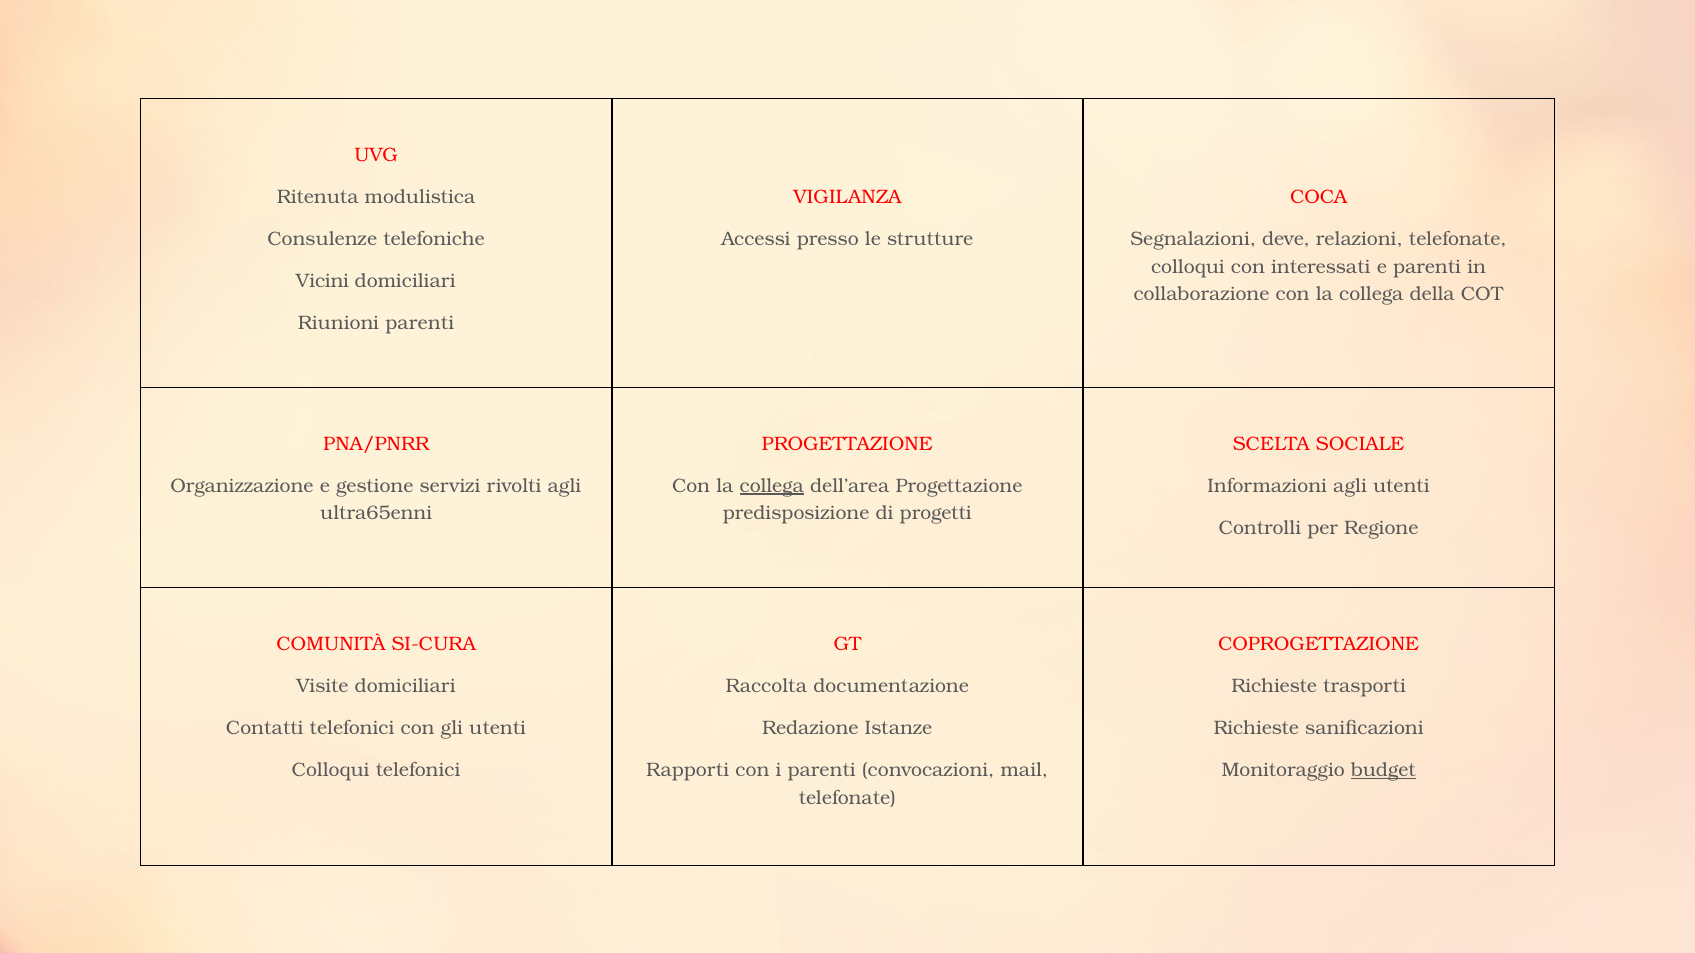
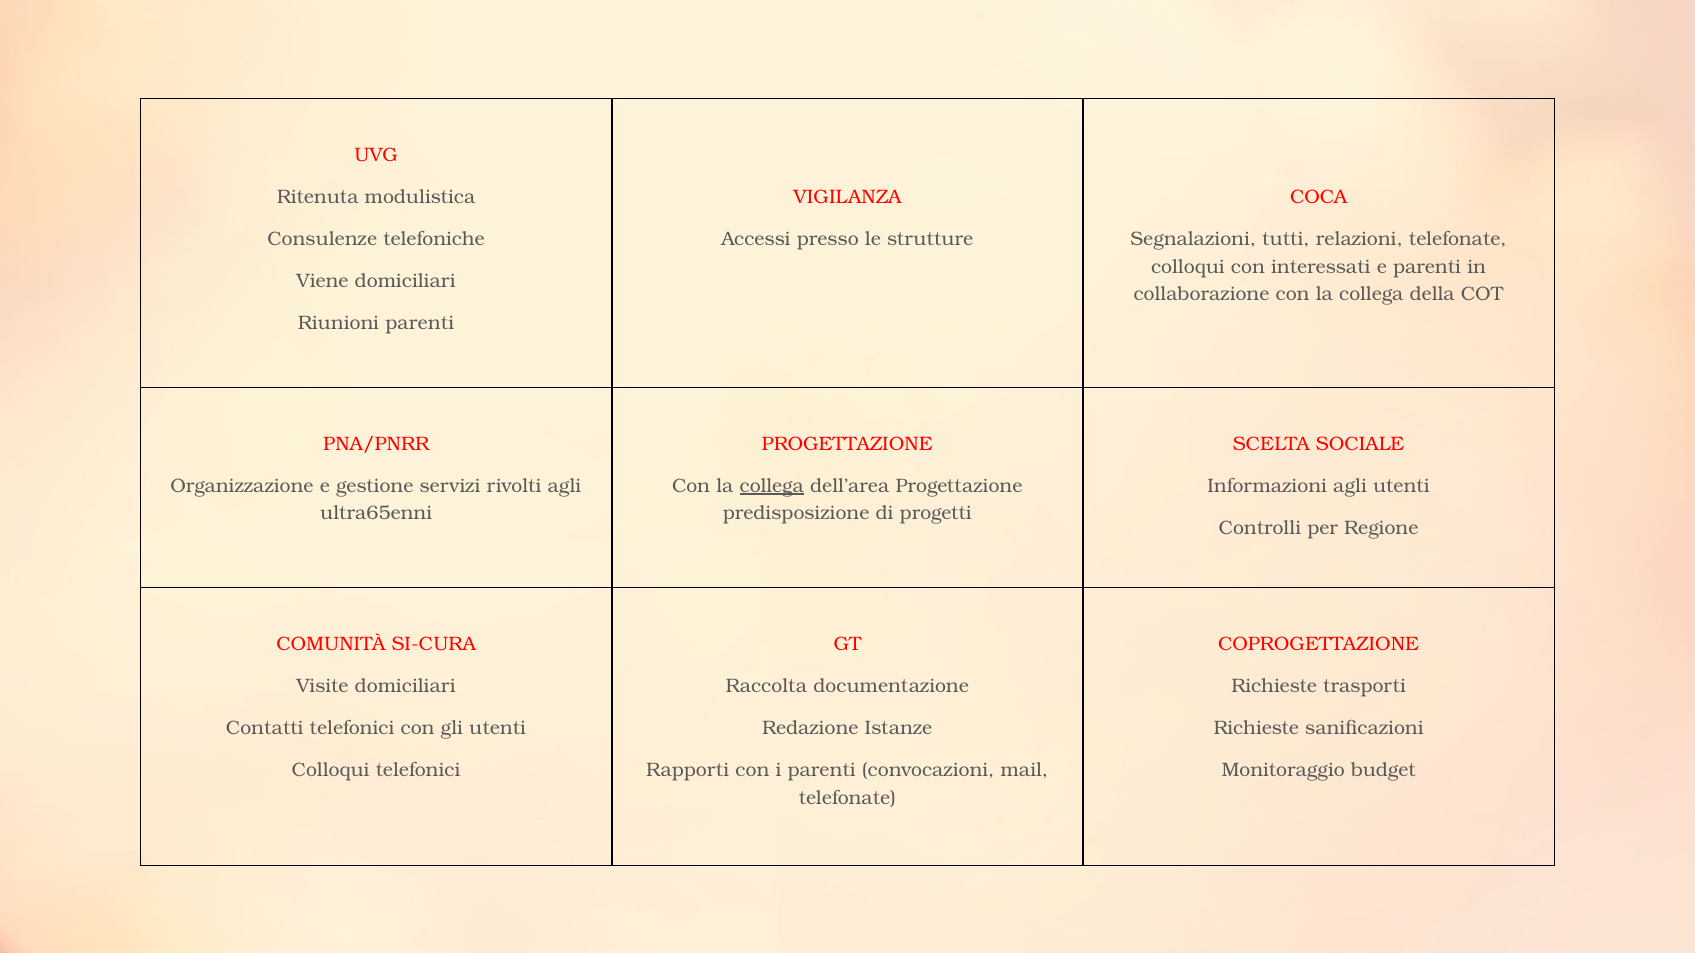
deve: deve -> tutti
Vicini: Vicini -> Viene
budget underline: present -> none
